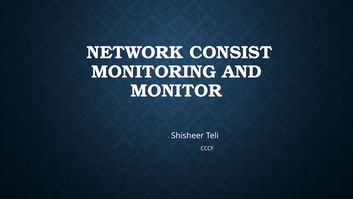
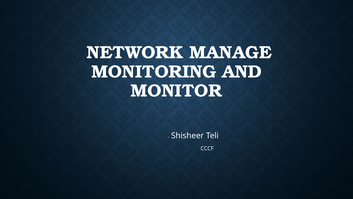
CONSIST: CONSIST -> MANAGE
